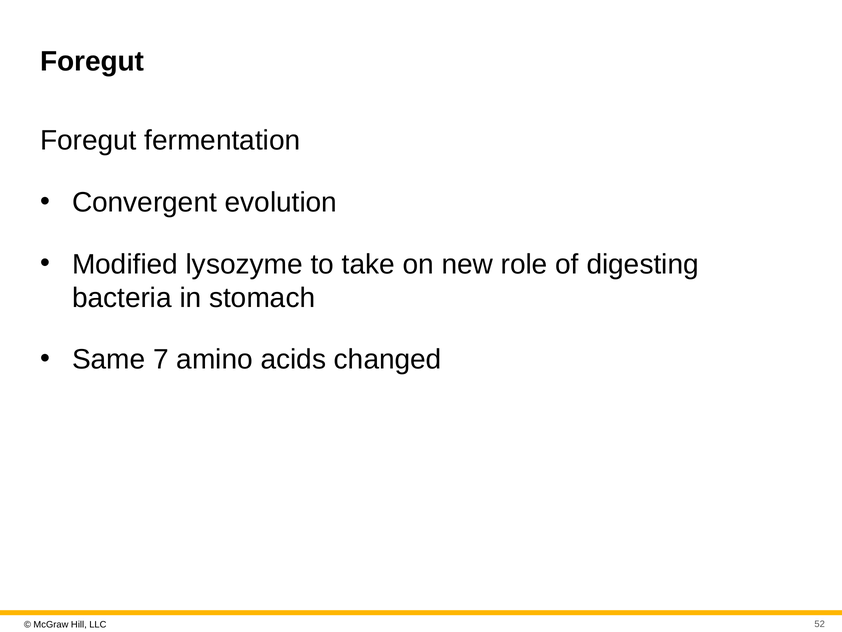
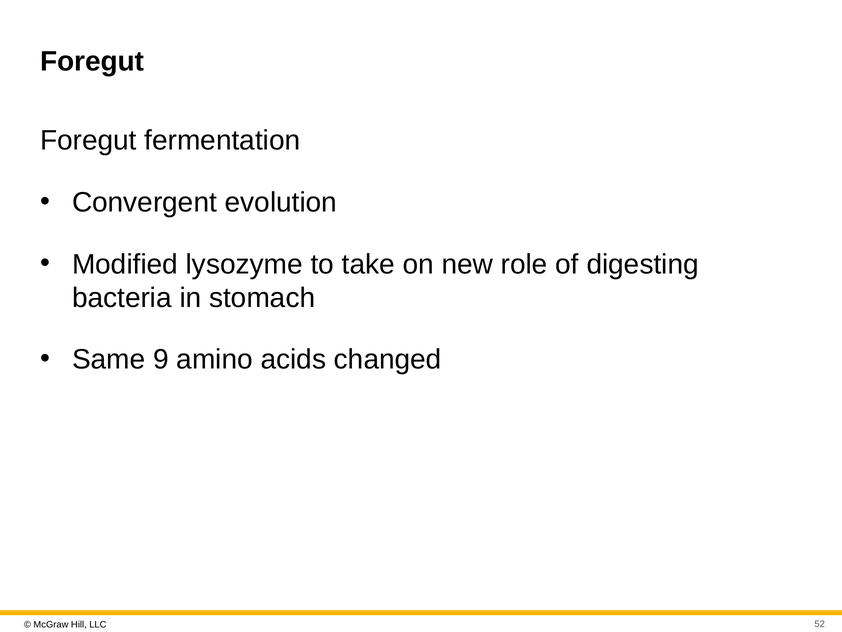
7: 7 -> 9
